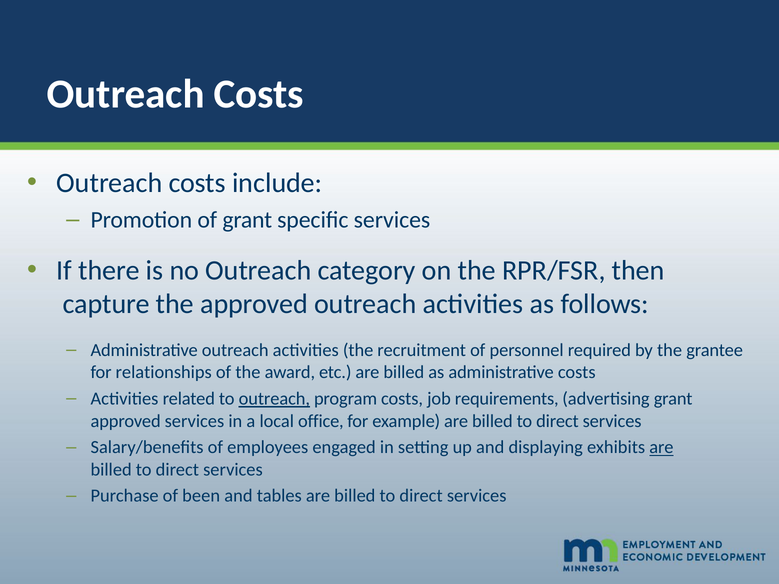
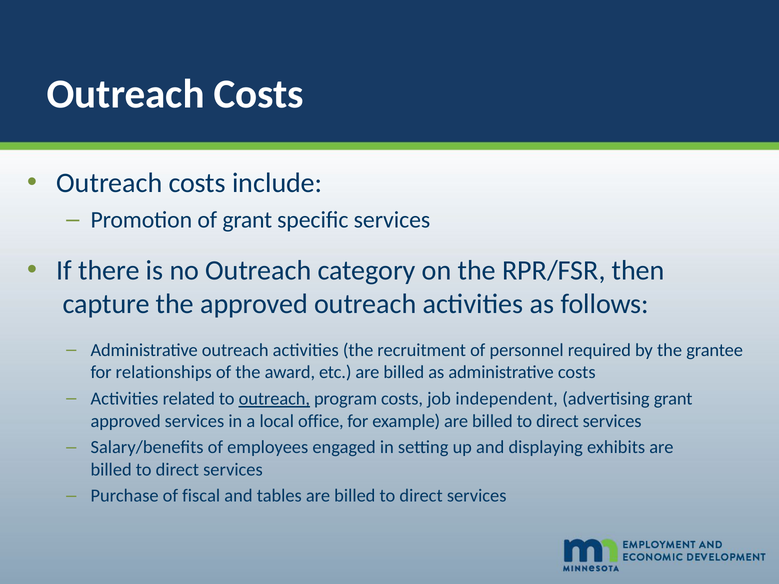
requirements: requirements -> independent
are at (661, 448) underline: present -> none
been: been -> fiscal
